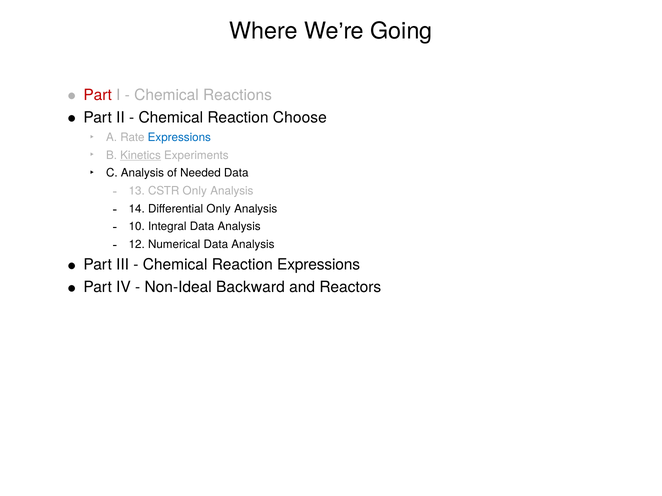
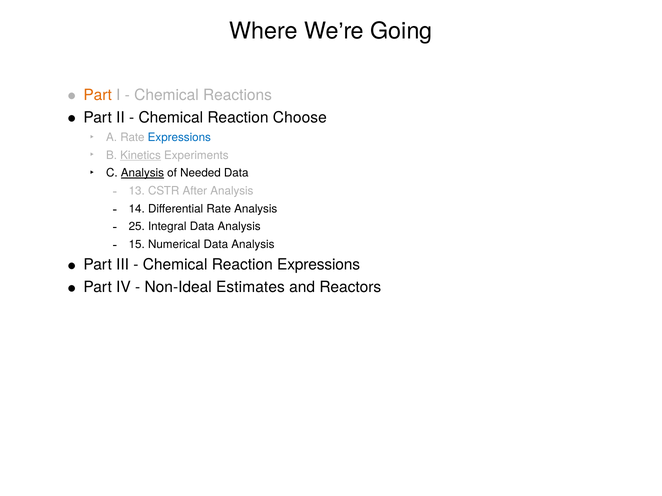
Part at (98, 95) colour: red -> orange
Analysis at (142, 173) underline: none -> present
CSTR Only: Only -> After
Differential Only: Only -> Rate
10: 10 -> 25
12: 12 -> 15
Backward: Backward -> Estimates
